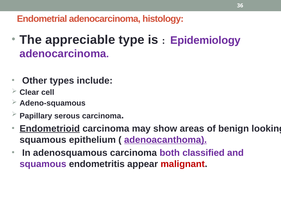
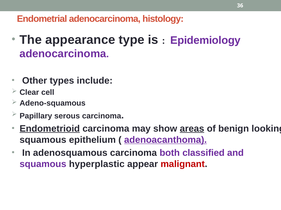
appreciable: appreciable -> appearance
areas underline: none -> present
endometritis: endometritis -> hyperplastic
